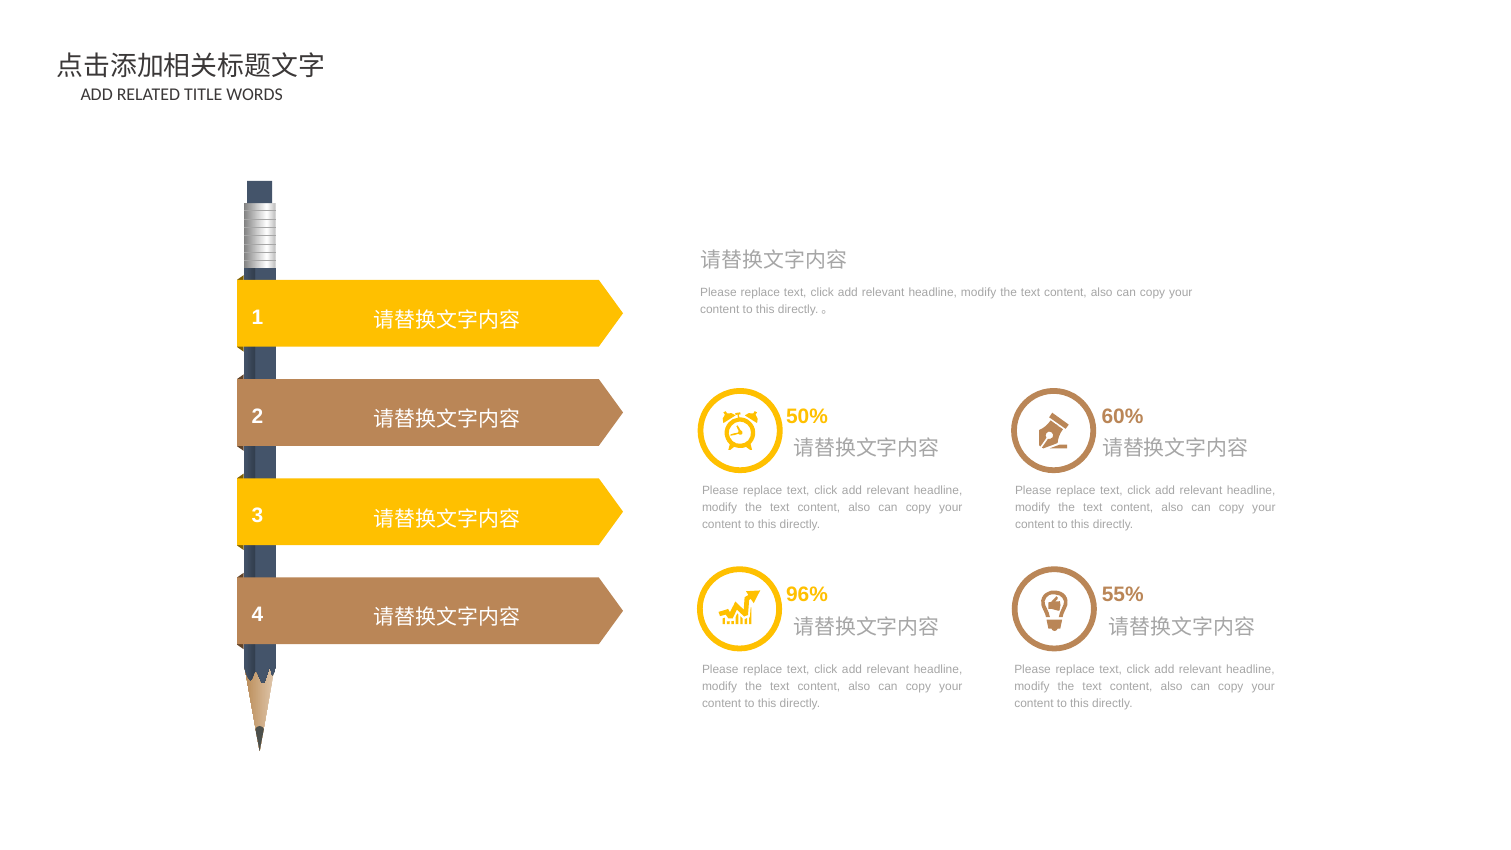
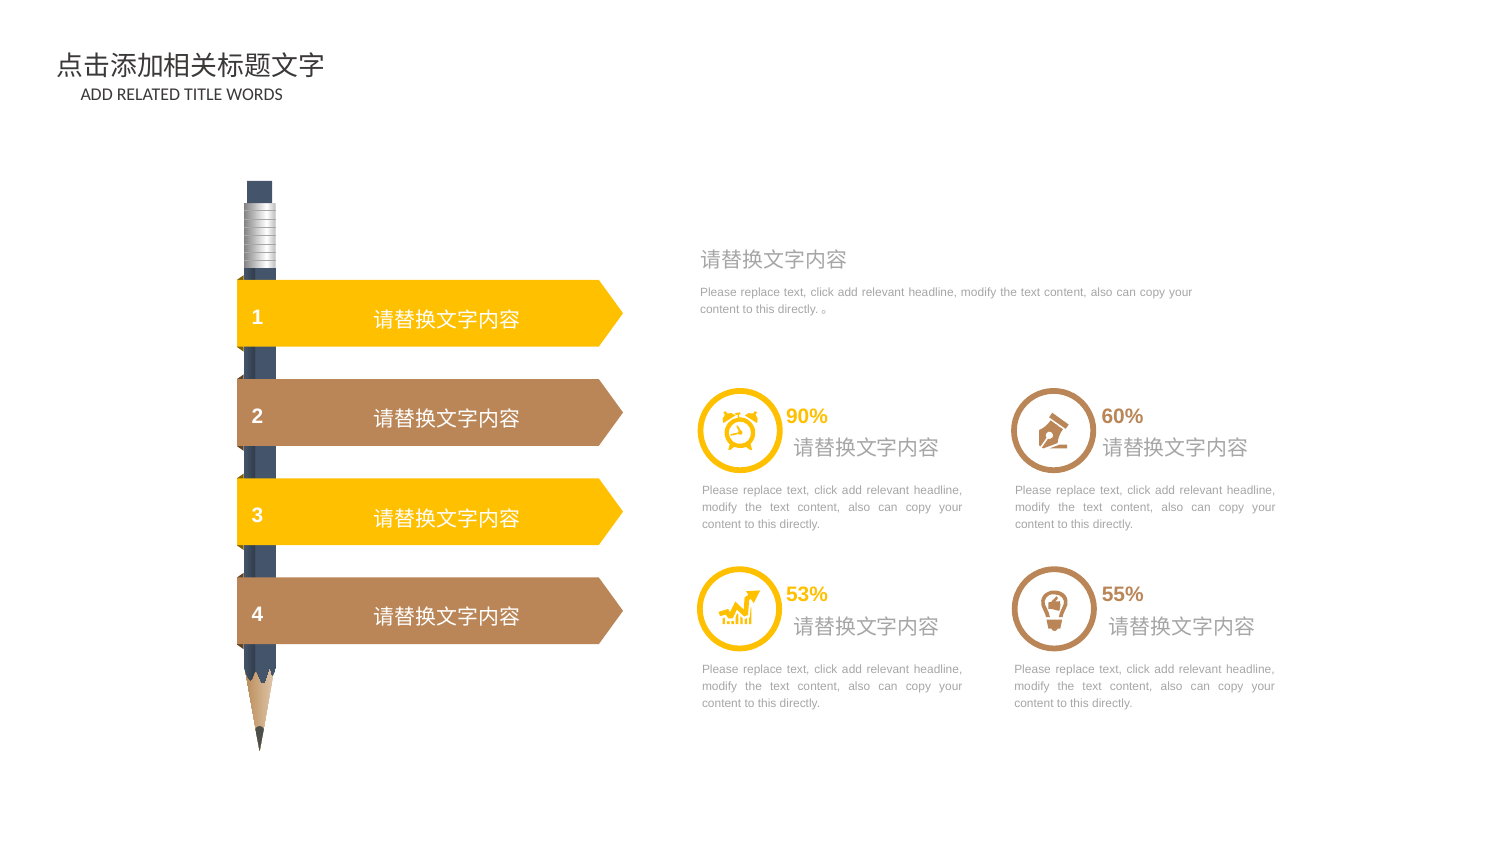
50%: 50% -> 90%
96%: 96% -> 53%
